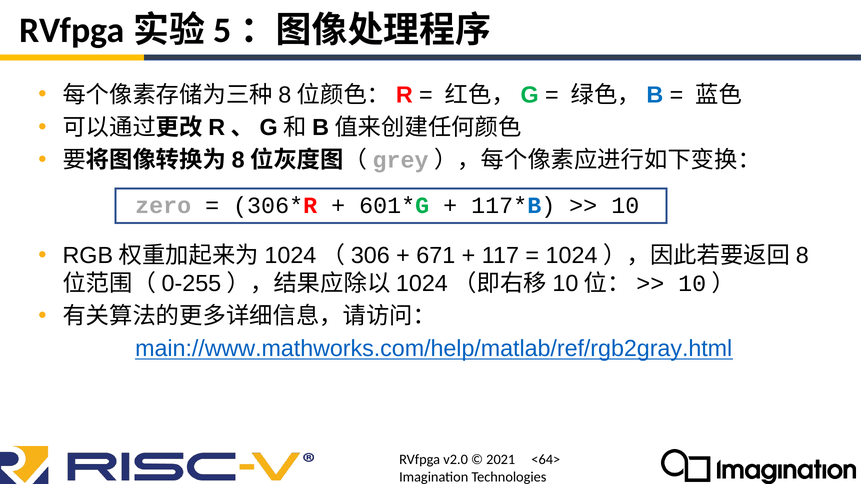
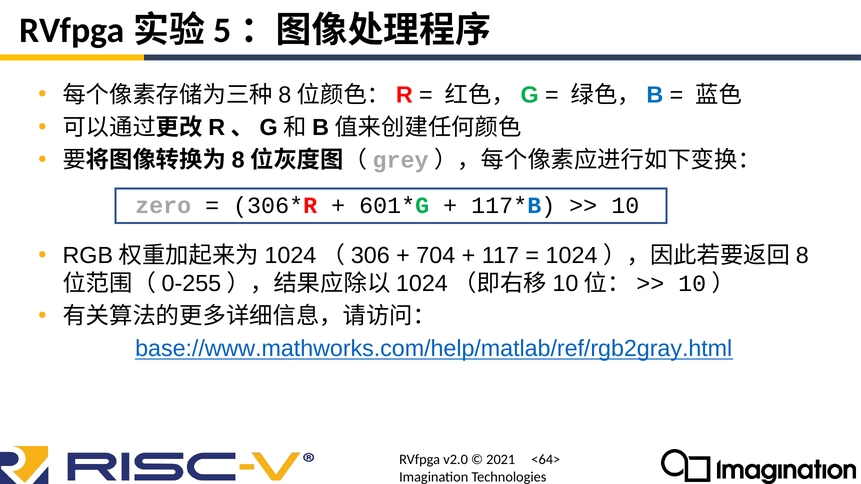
671: 671 -> 704
main://www.mathworks.com/help/matlab/ref/rgb2gray.html: main://www.mathworks.com/help/matlab/ref/rgb2gray.html -> base://www.mathworks.com/help/matlab/ref/rgb2gray.html
